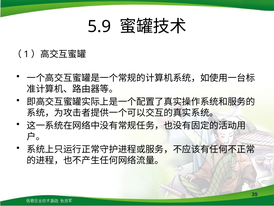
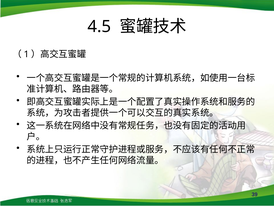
5.9: 5.9 -> 4.5
